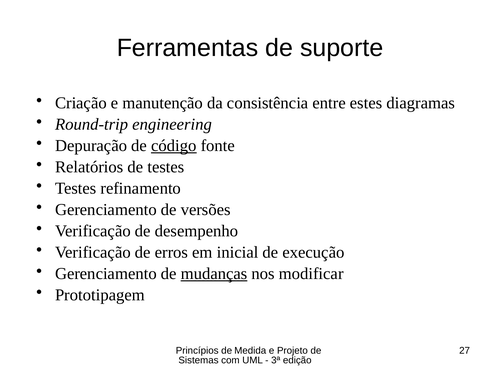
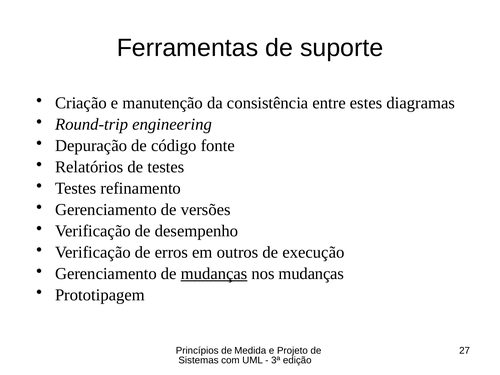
código underline: present -> none
inicial: inicial -> outros
nos modificar: modificar -> mudanças
